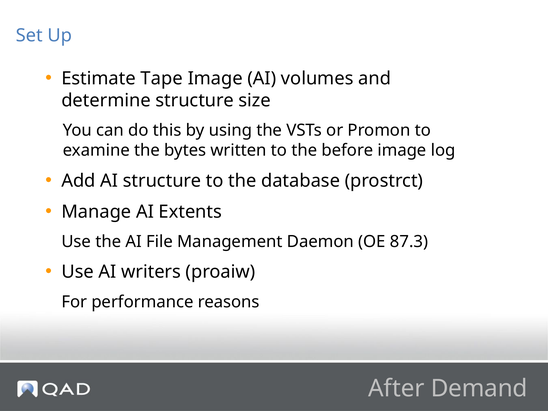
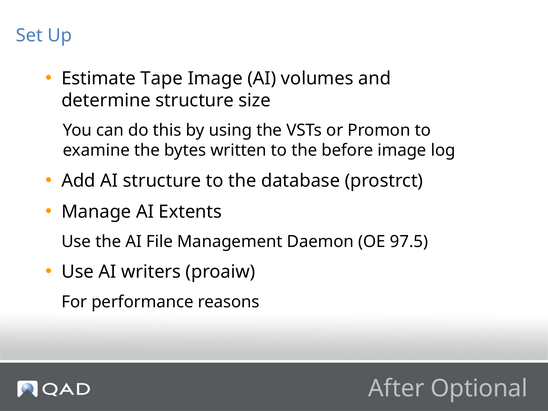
87.3: 87.3 -> 97.5
Demand: Demand -> Optional
